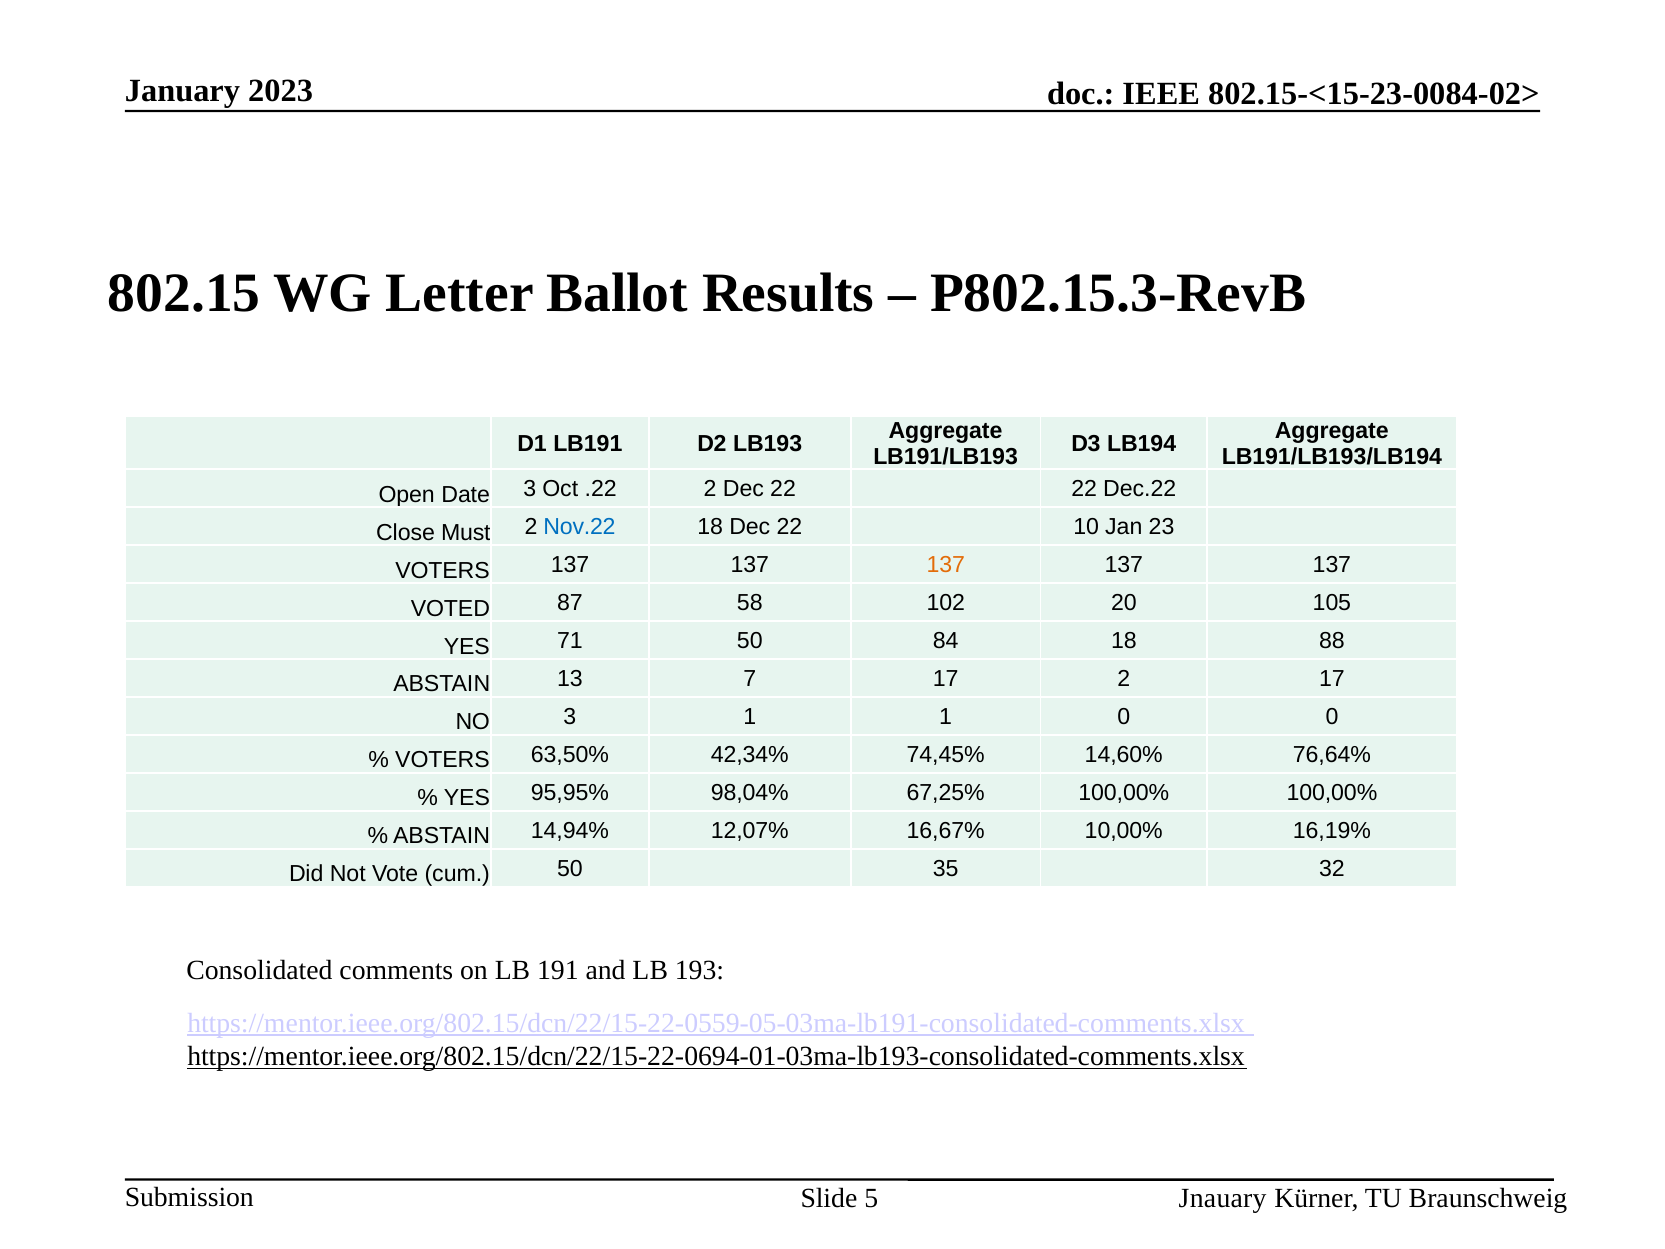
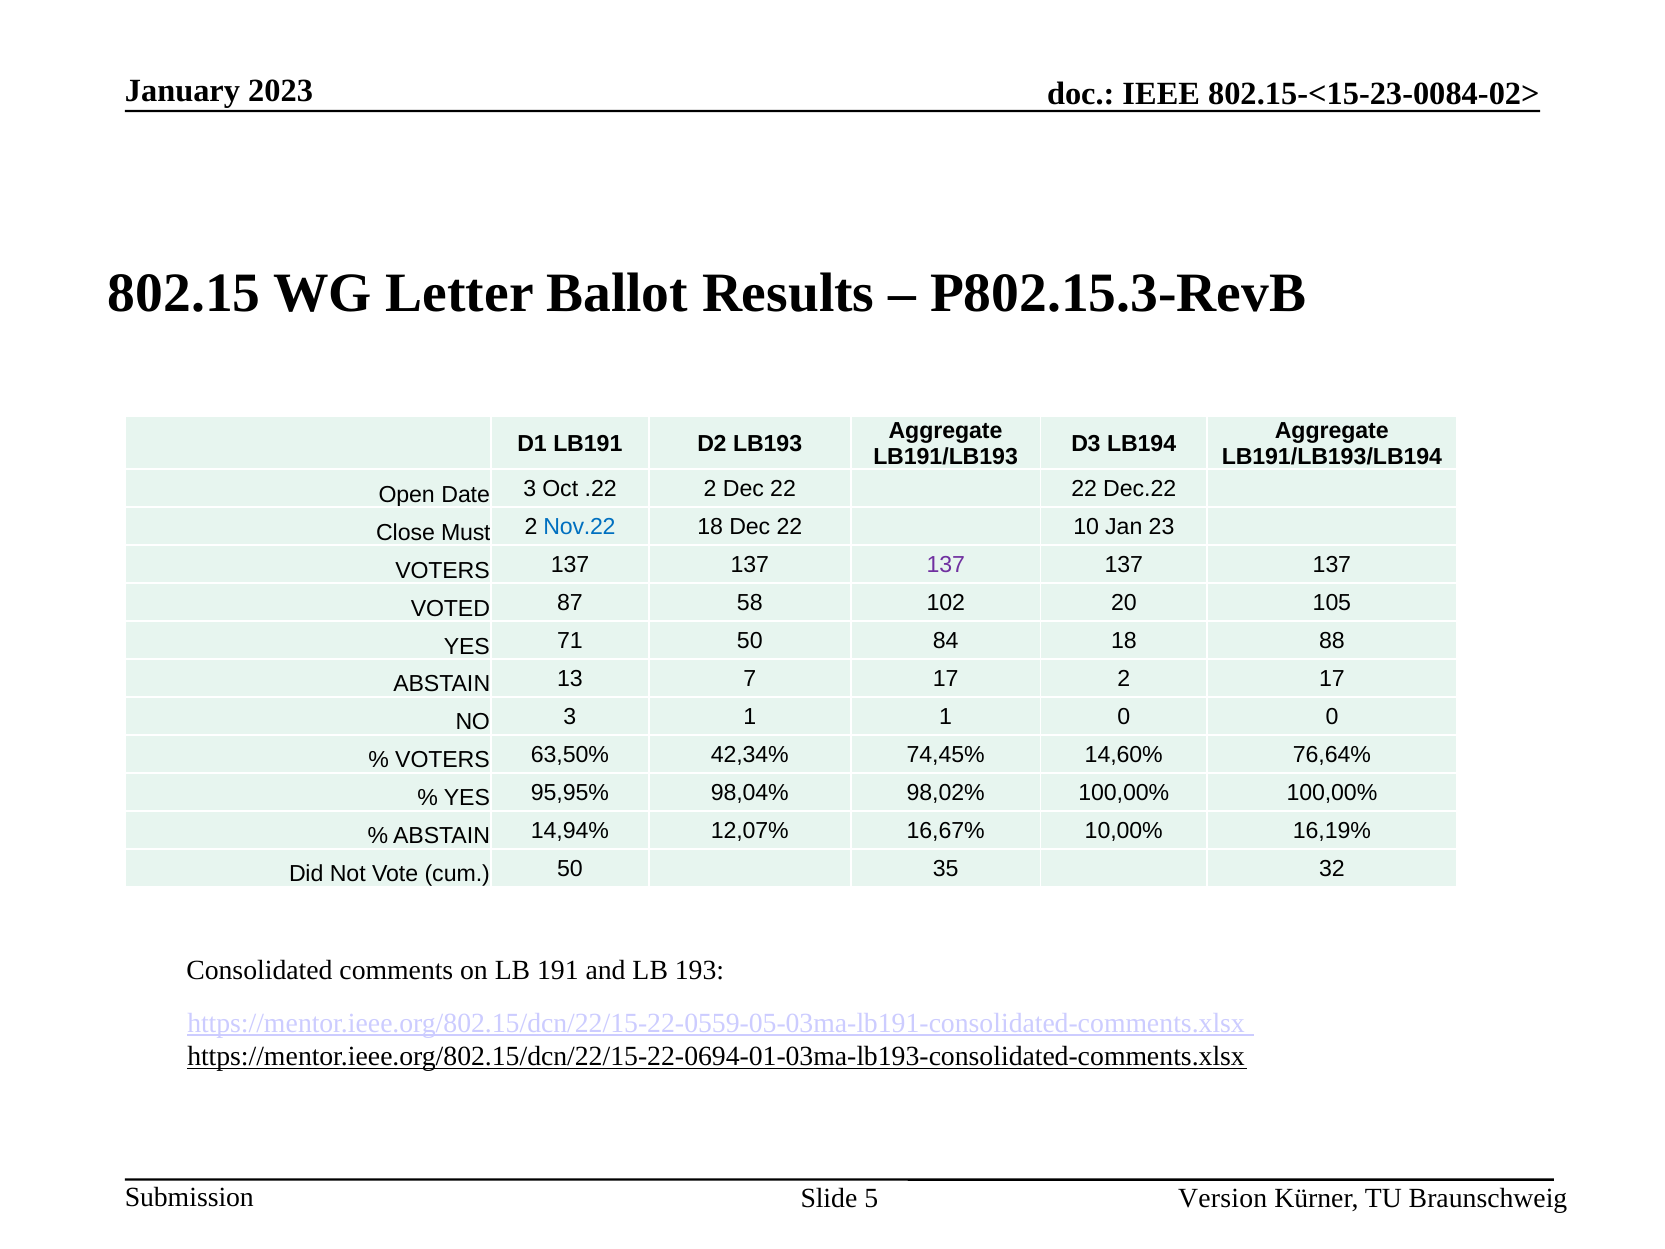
137 at (946, 565) colour: orange -> purple
67,25%: 67,25% -> 98,02%
Jnauary: Jnauary -> Version
